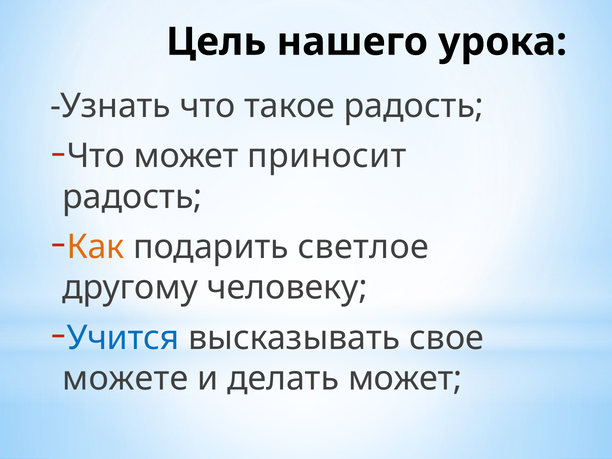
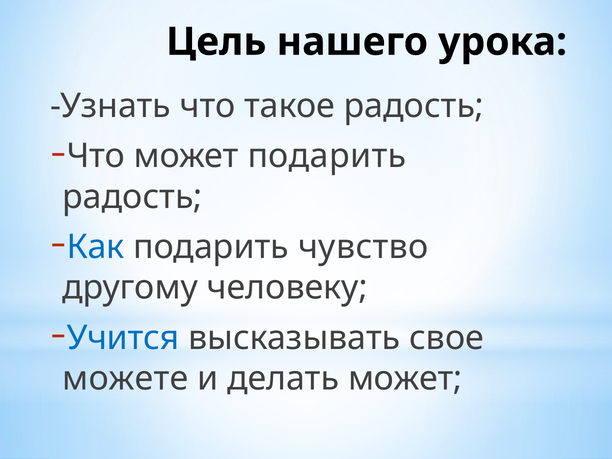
может приносит: приносит -> подарить
Как colour: orange -> blue
светлое: светлое -> чувство
